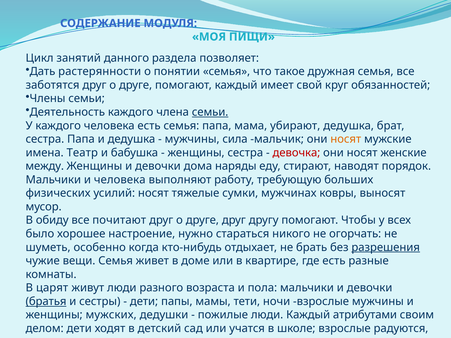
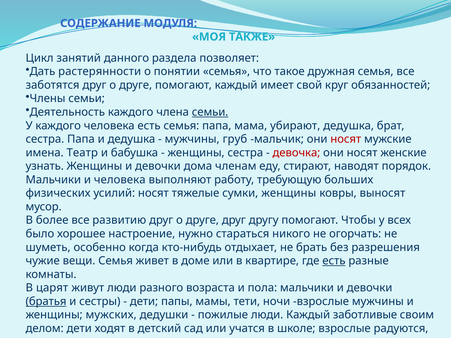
ПИЩИ: ПИЩИ -> ТАКЖЕ
сила: сила -> груб
носят at (346, 139) colour: orange -> red
между: между -> узнать
наряды: наряды -> членам
сумки мужчинах: мужчинах -> женщины
обиду: обиду -> более
почитают: почитают -> развитию
разрешения underline: present -> none
есть at (334, 261) underline: none -> present
атрибутами: атрибутами -> заботливые
